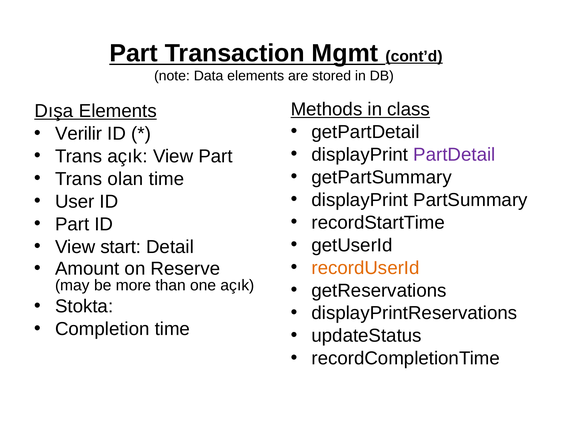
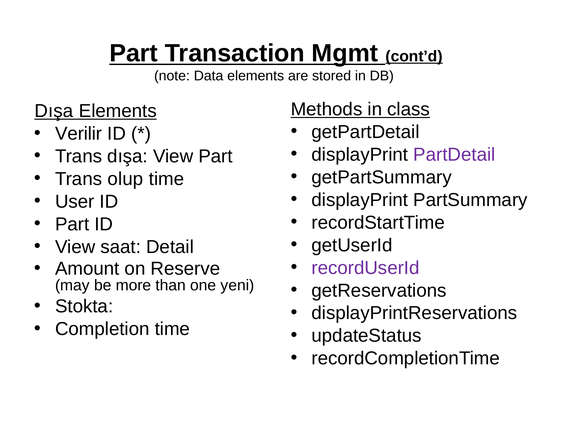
Trans açık: açık -> dışa
olan: olan -> olup
start: start -> saat
recordUserId colour: orange -> purple
one açık: açık -> yeni
